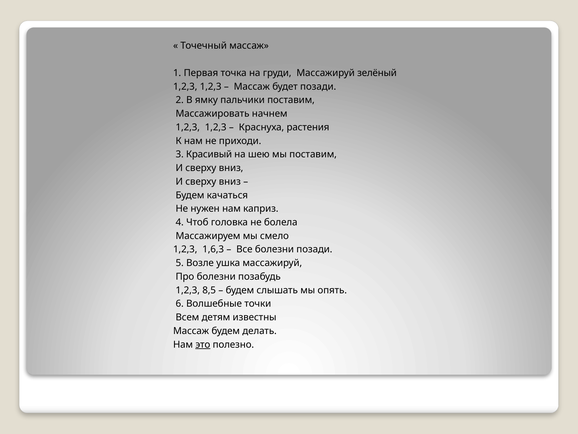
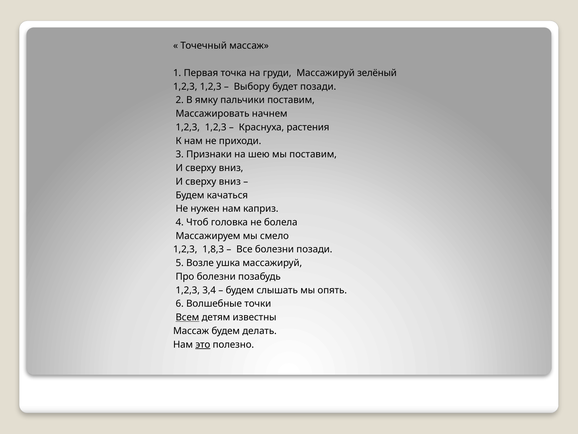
Массаж at (252, 86): Массаж -> Выбору
Красивый: Красивый -> Признаки
1,6,3: 1,6,3 -> 1,8,3
8,5: 8,5 -> 3,4
Всем underline: none -> present
